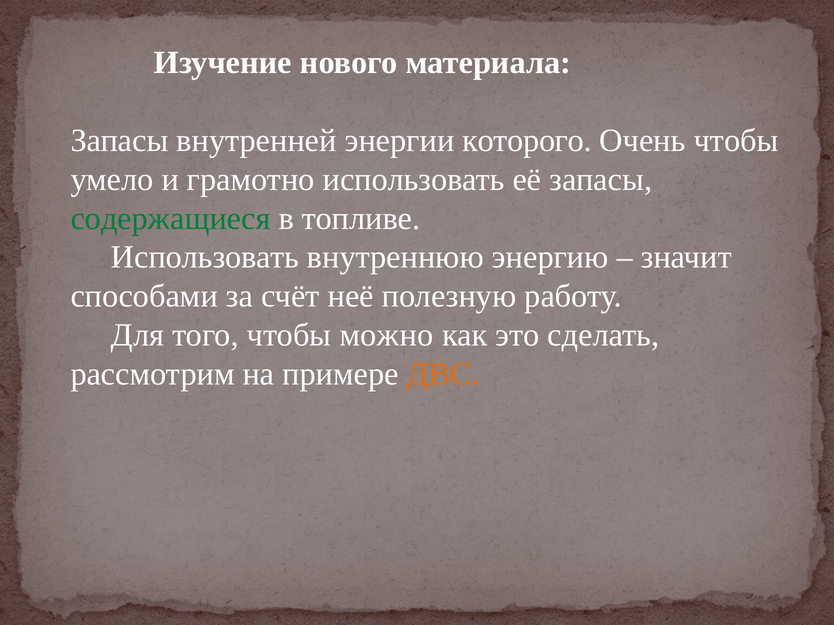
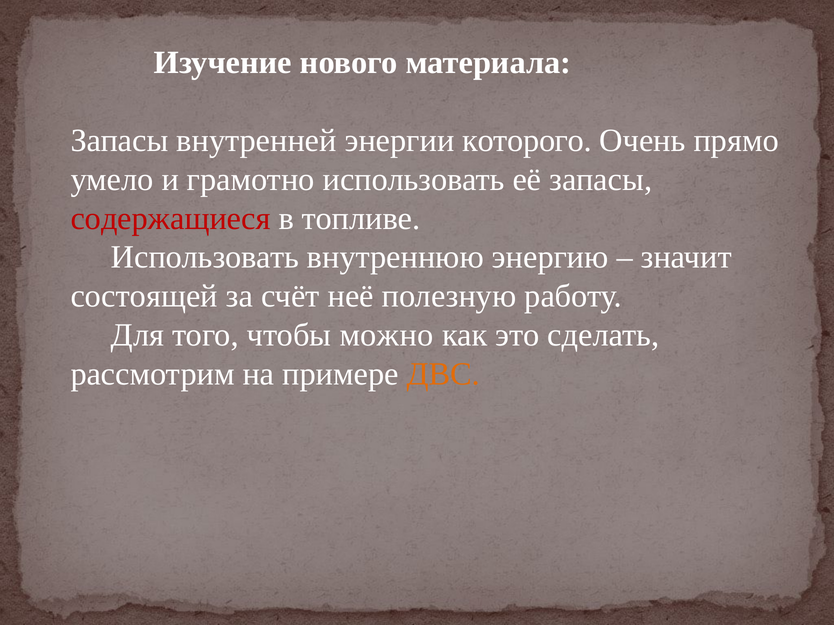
Очень чтобы: чтобы -> прямо
содержащиеся colour: green -> red
способами: способами -> состоящей
